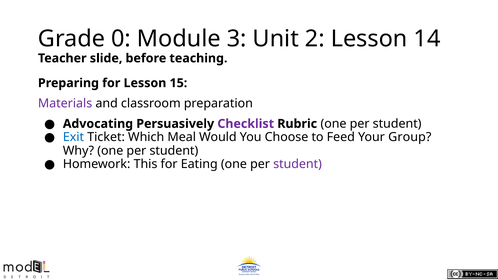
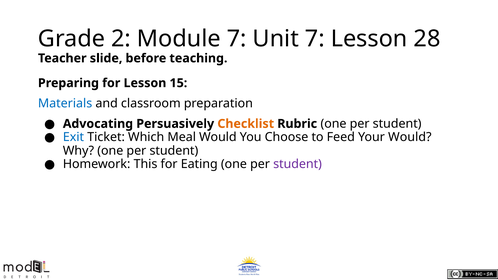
0: 0 -> 2
Module 3: 3 -> 7
Unit 2: 2 -> 7
14: 14 -> 28
Materials colour: purple -> blue
Checklist colour: purple -> orange
Your Group: Group -> Would
